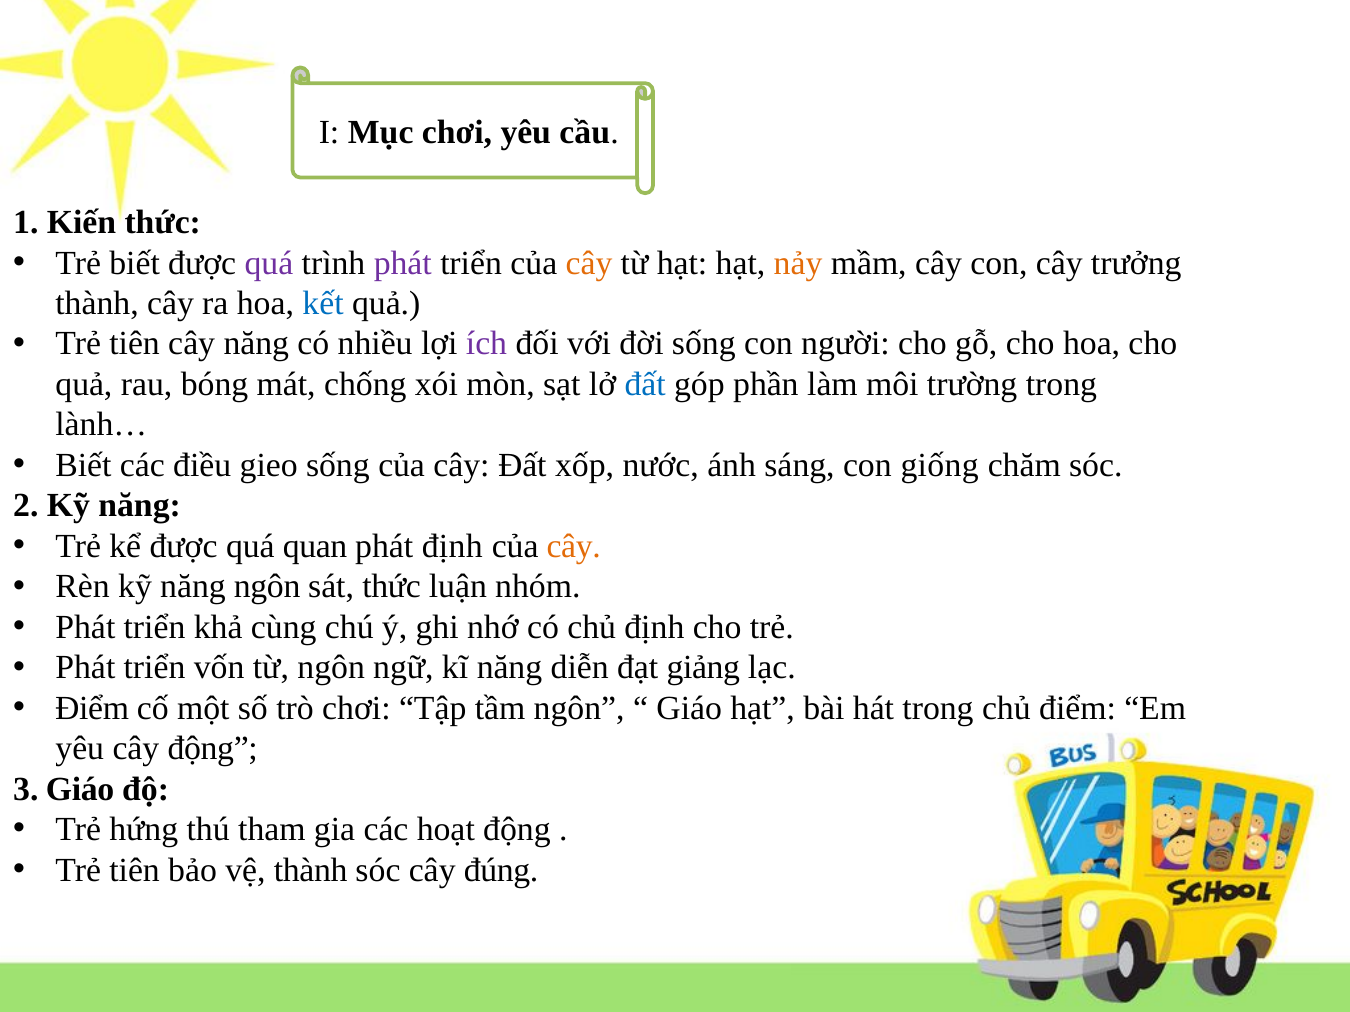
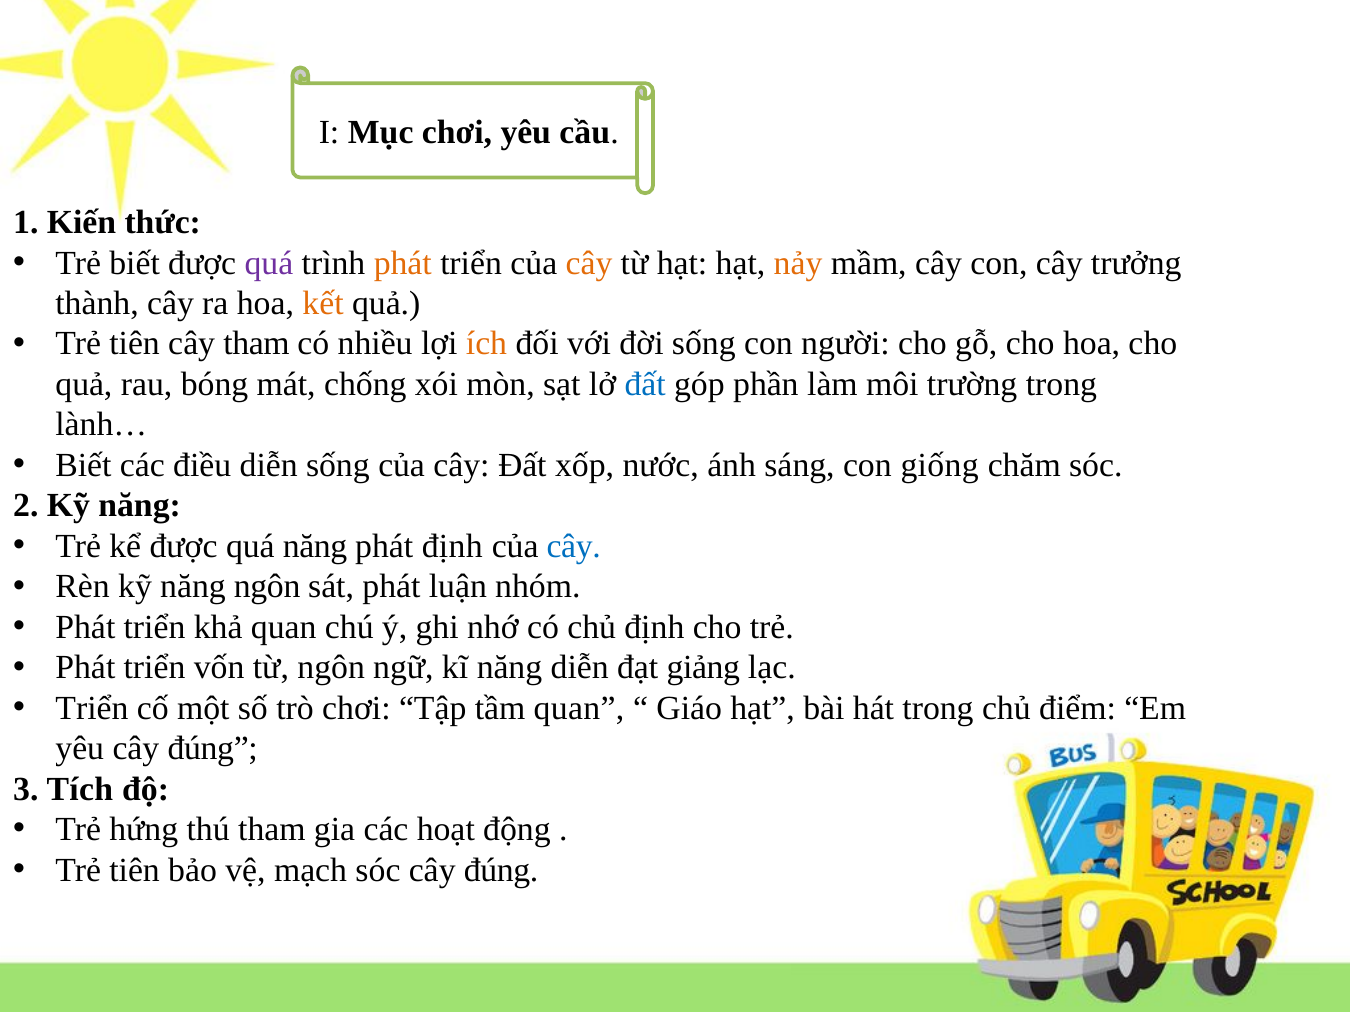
phát at (403, 263) colour: purple -> orange
kết colour: blue -> orange
cây năng: năng -> tham
ích colour: purple -> orange
điều gieo: gieo -> diễn
quá quan: quan -> năng
cây at (574, 547) colour: orange -> blue
sát thức: thức -> phát
khả cùng: cùng -> quan
Điểm at (92, 709): Điểm -> Triển
tầm ngôn: ngôn -> quan
yêu cây động: động -> đúng
3 Giáo: Giáo -> Tích
vệ thành: thành -> mạch
